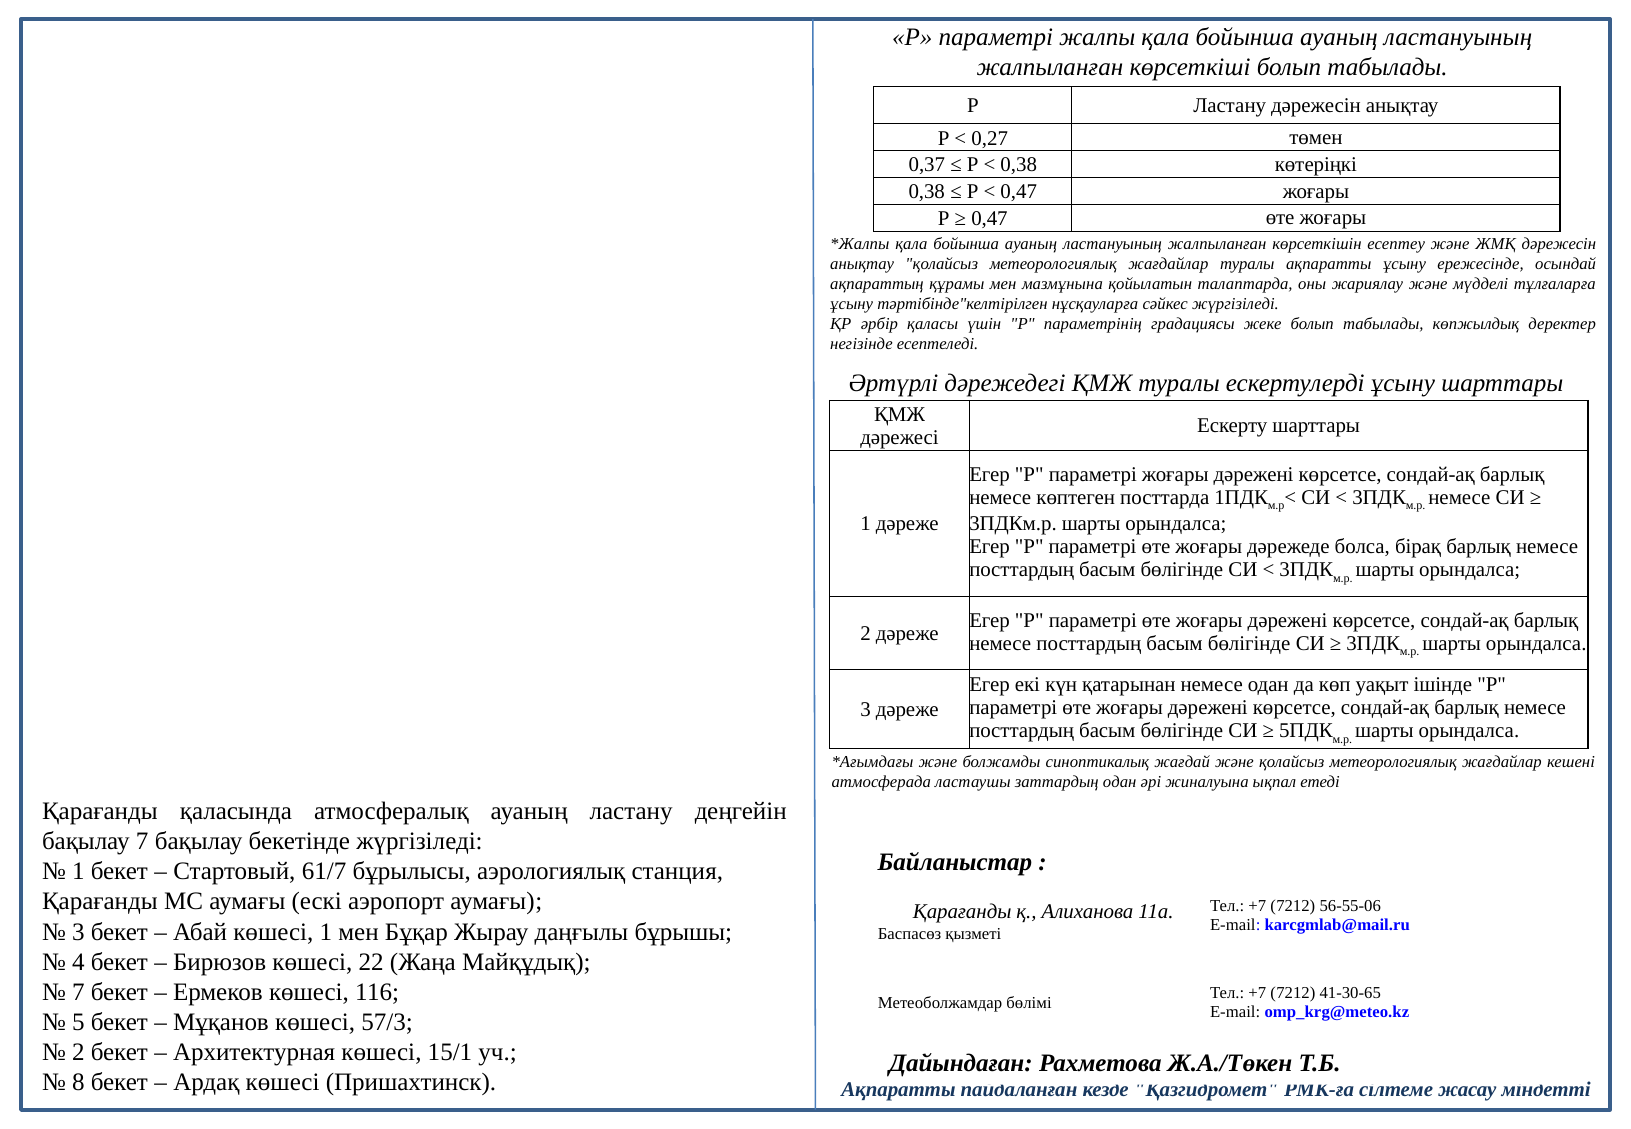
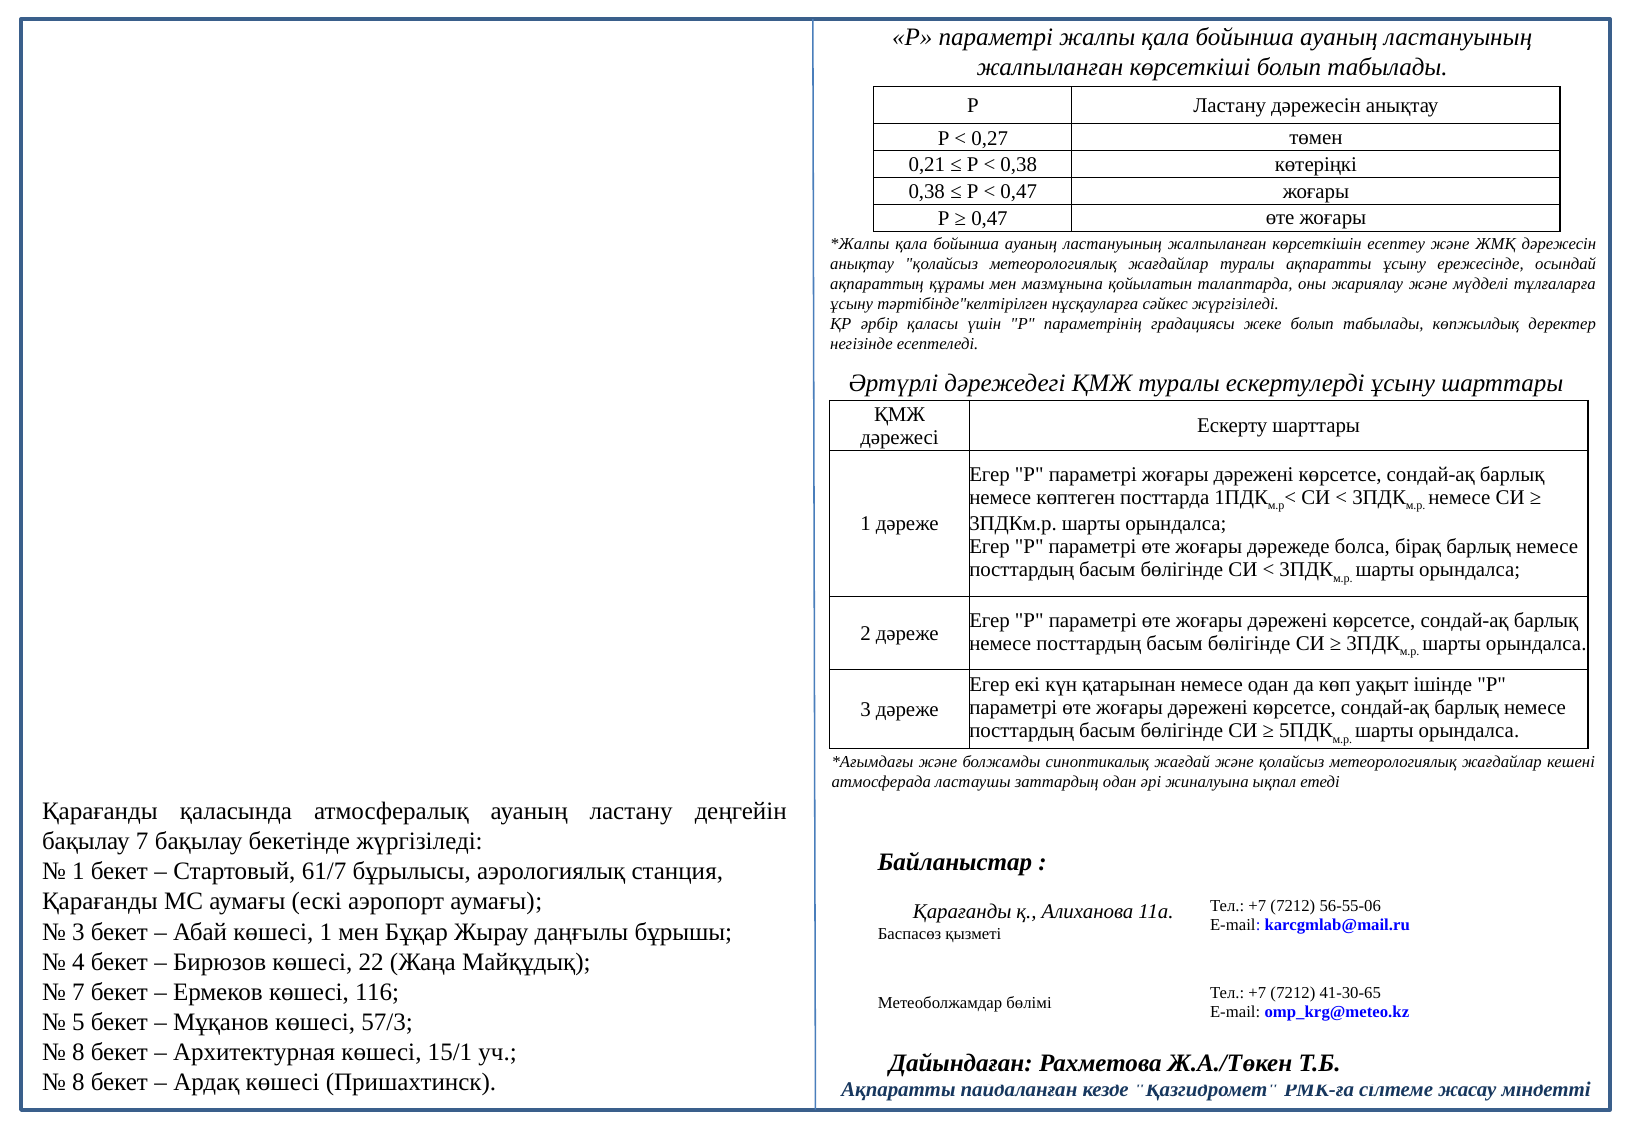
0,37: 0,37 -> 0,21
2 at (78, 1052): 2 -> 8
